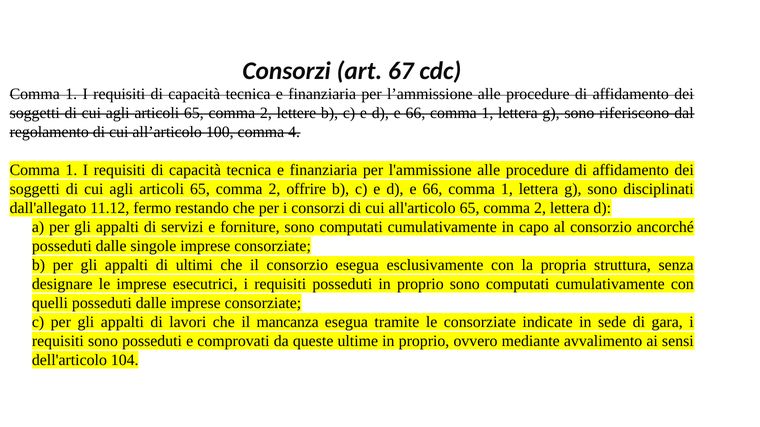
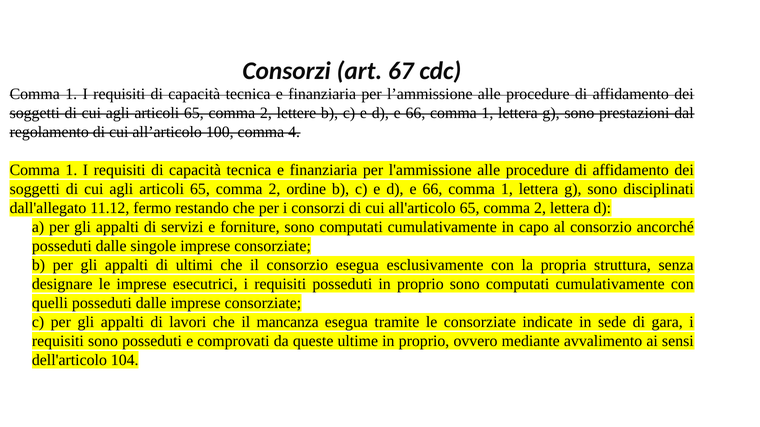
riferiscono: riferiscono -> prestazioni
offrire: offrire -> ordine
